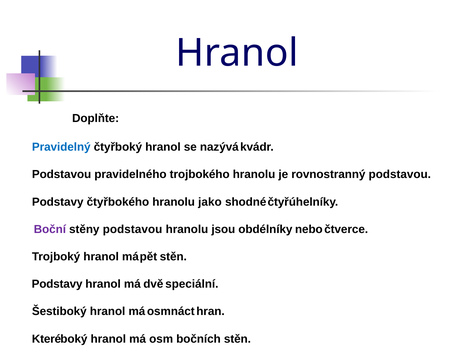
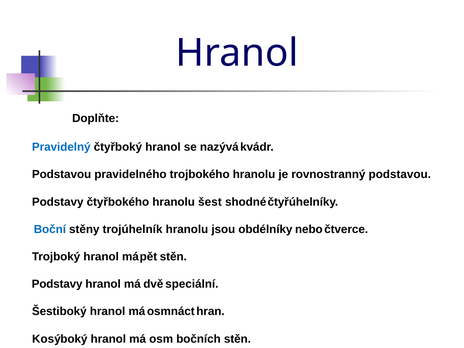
jako: jako -> šest
Boční colour: purple -> blue
stěny podstavou: podstavou -> trojúhelník
Které: Které -> Kosý
